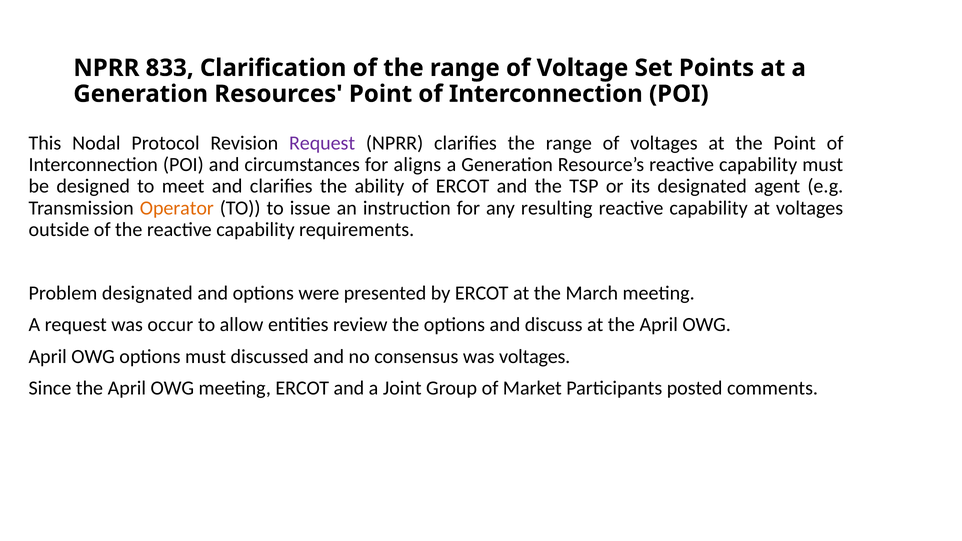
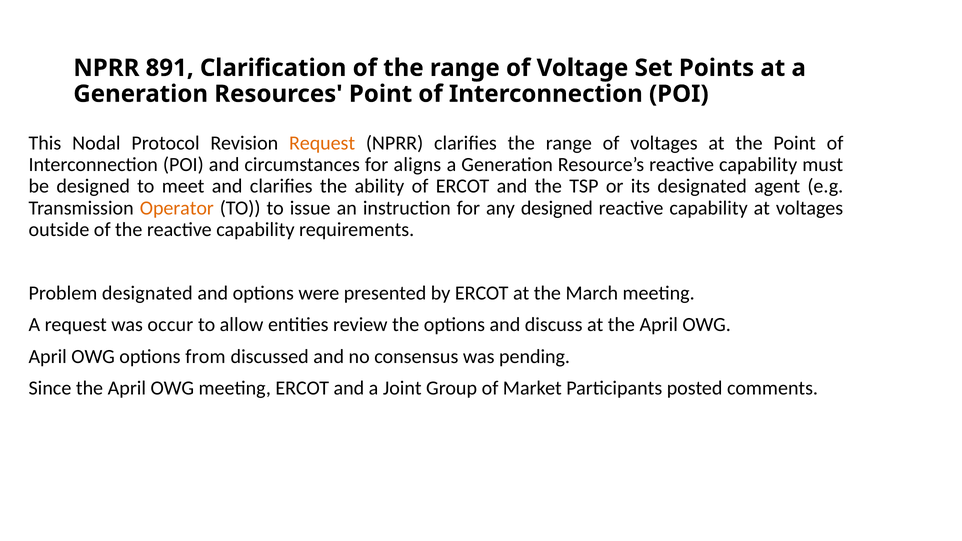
833: 833 -> 891
Request at (322, 143) colour: purple -> orange
any resulting: resulting -> designed
options must: must -> from
was voltages: voltages -> pending
